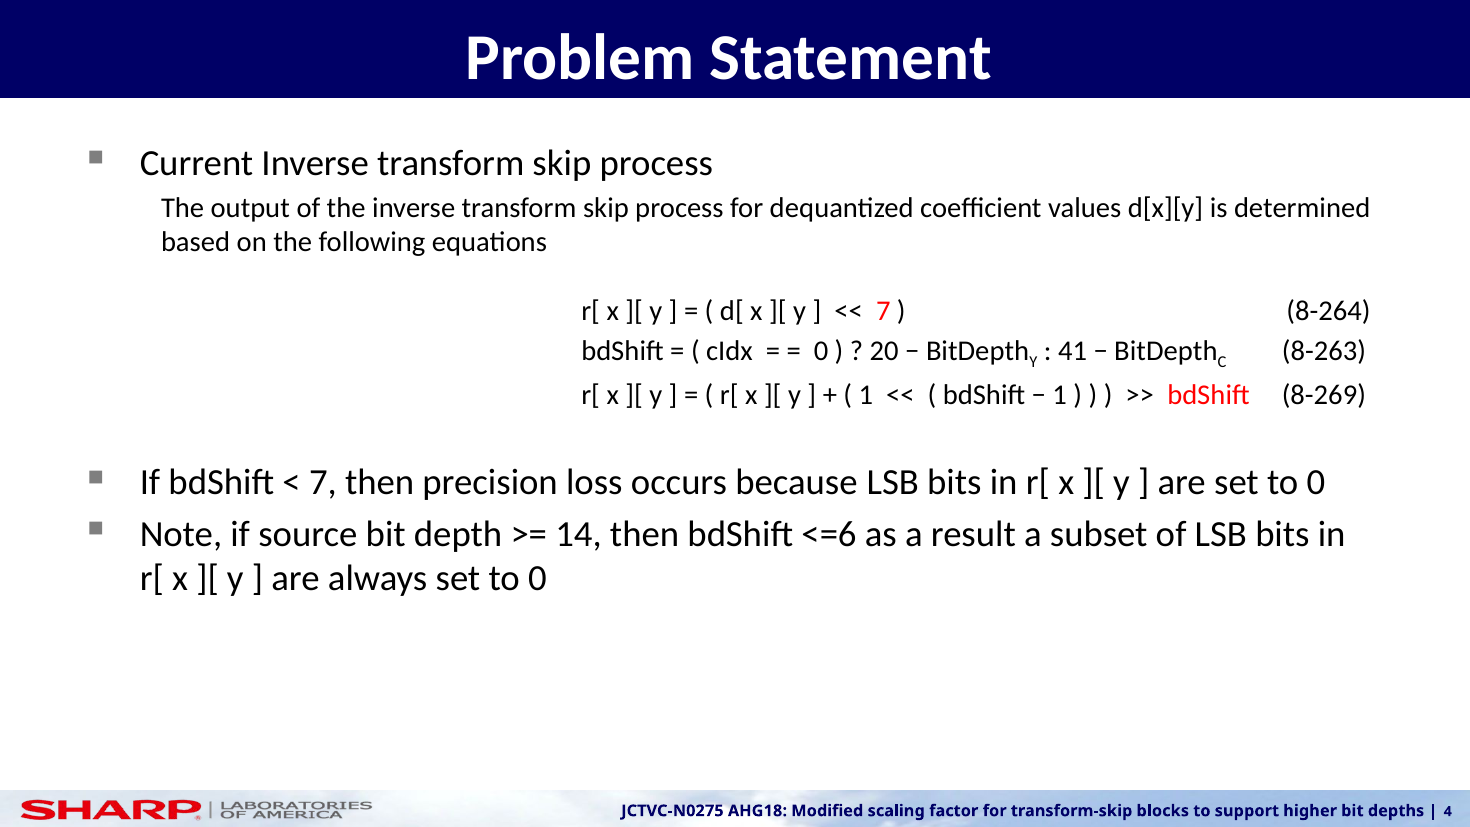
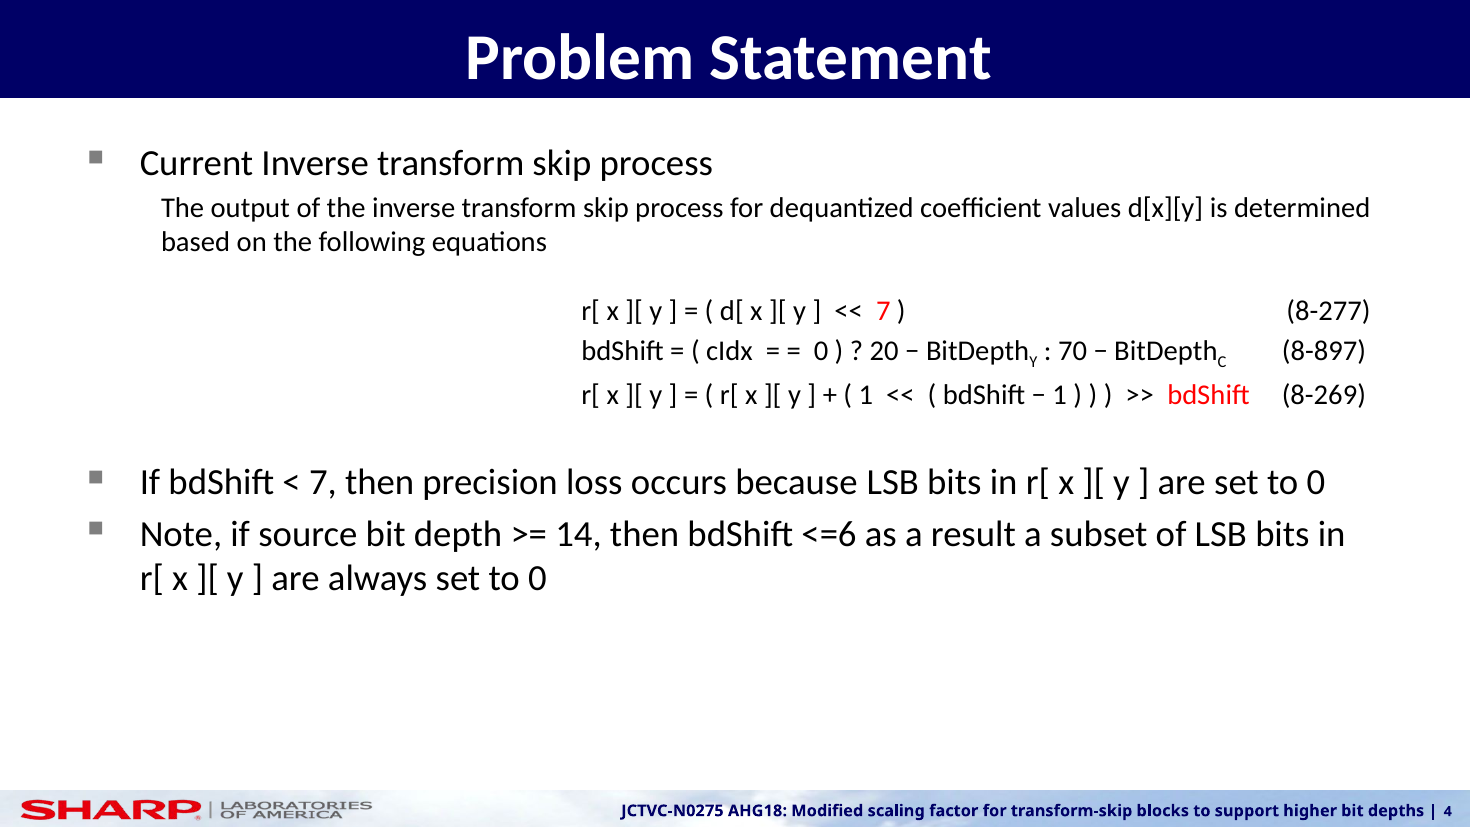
8-264: 8-264 -> 8-277
41: 41 -> 70
8-263: 8-263 -> 8-897
